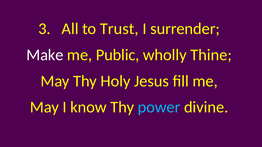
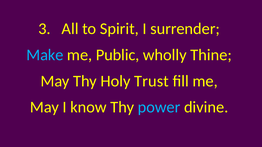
Trust: Trust -> Spirit
Make colour: white -> light blue
Jesus: Jesus -> Trust
